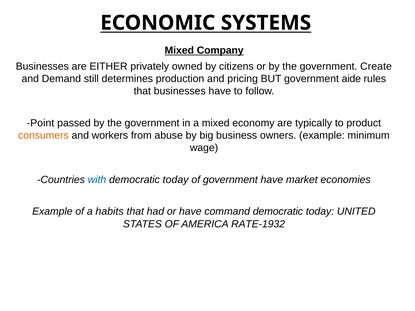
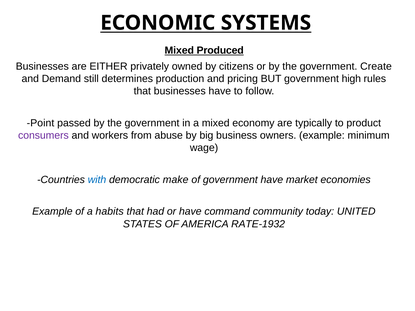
Company: Company -> Produced
aide: aide -> high
consumers colour: orange -> purple
today at (176, 180): today -> make
command democratic: democratic -> community
